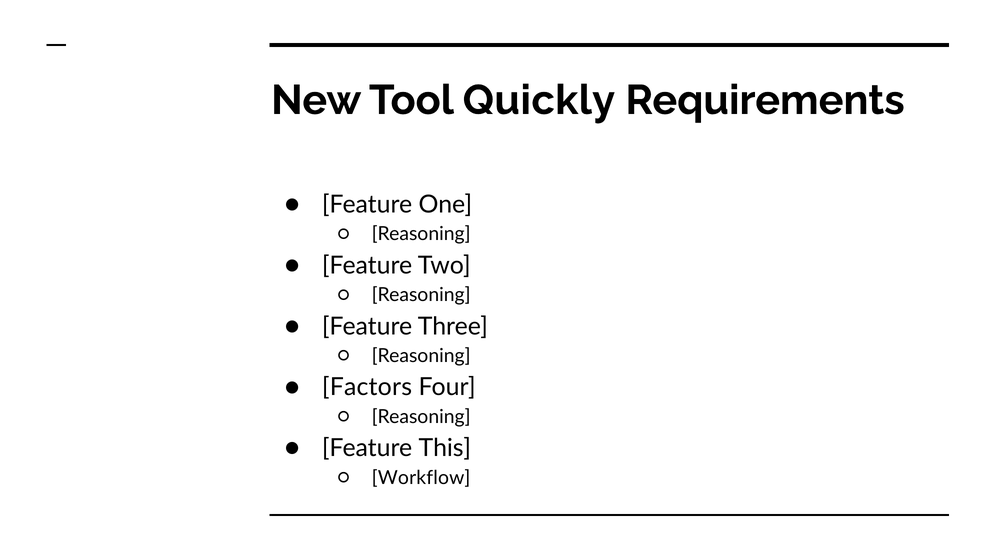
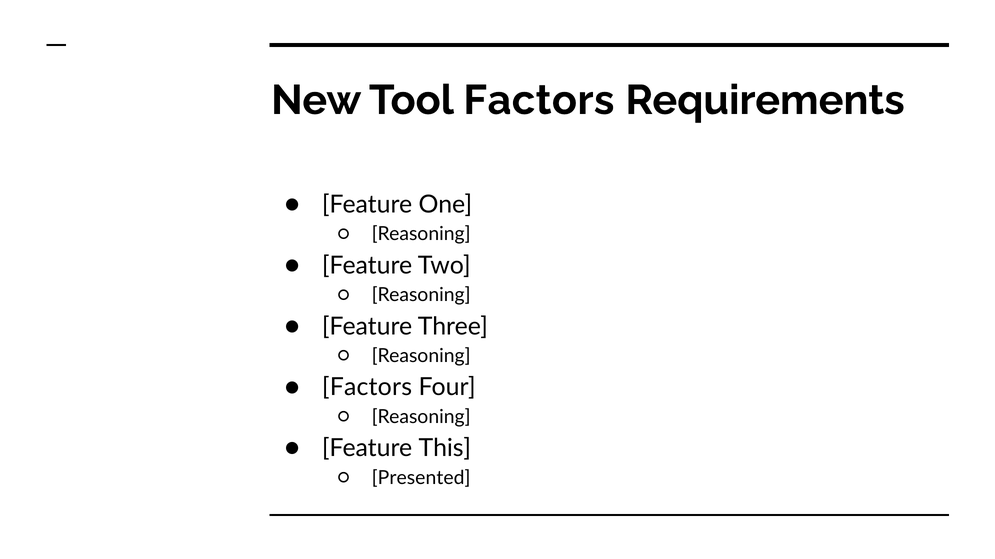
Tool Quickly: Quickly -> Factors
Workflow: Workflow -> Presented
